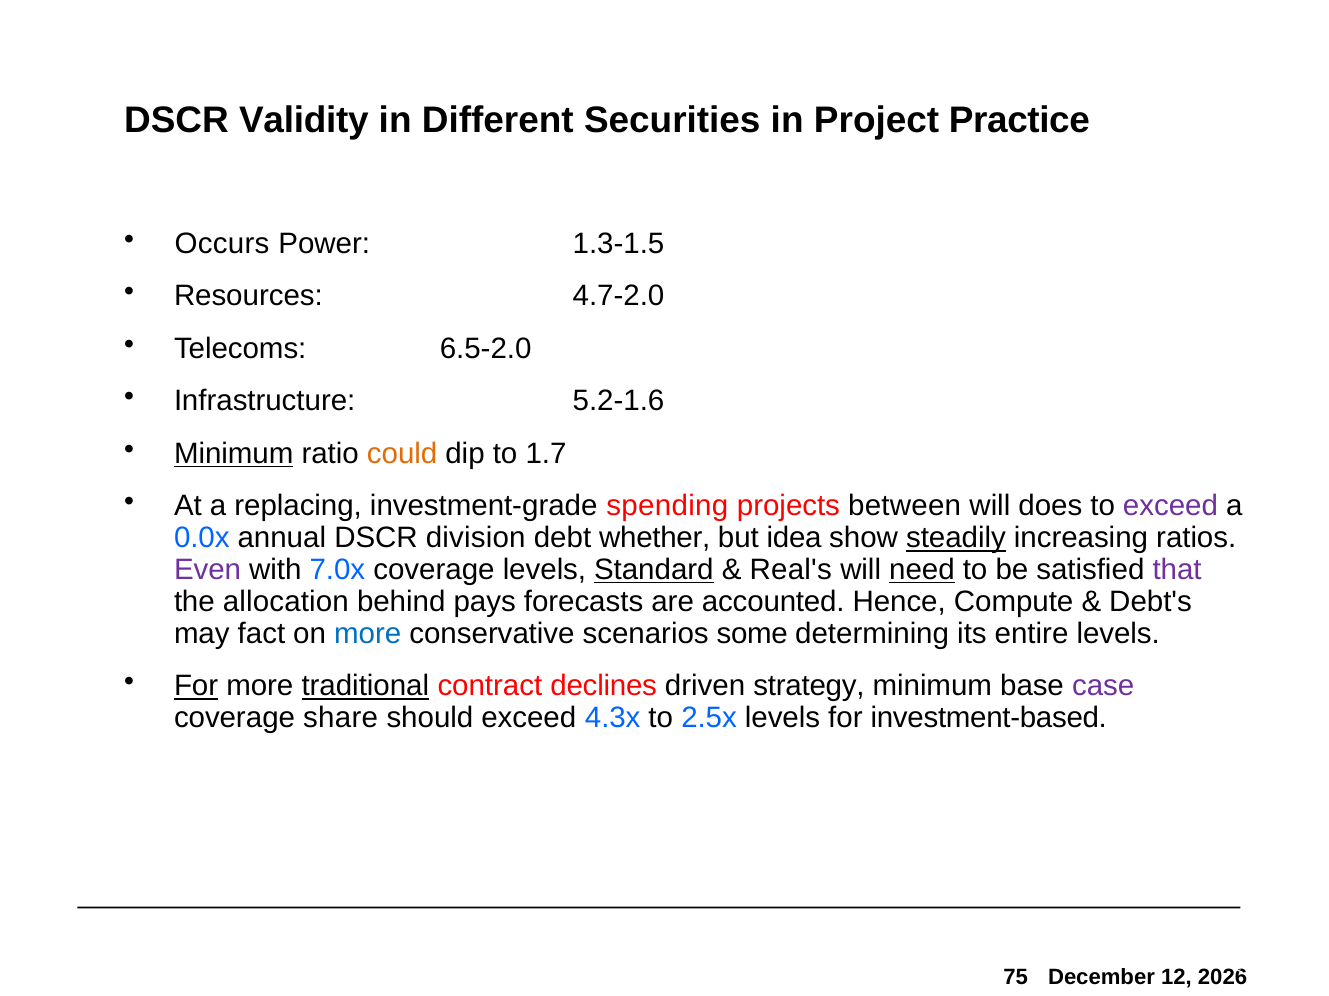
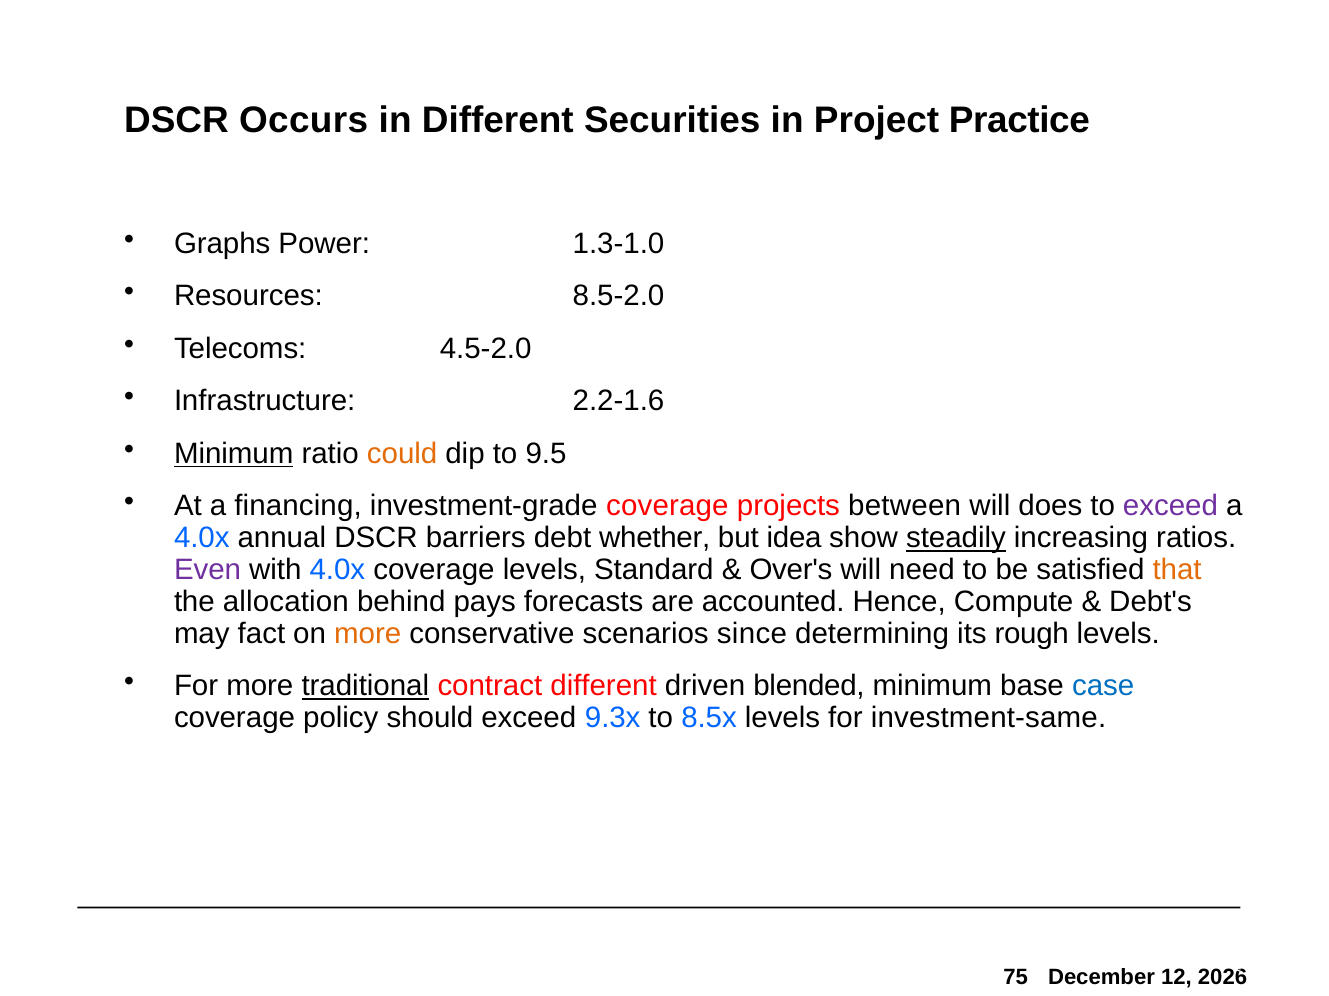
Validity: Validity -> Occurs
Occurs: Occurs -> Graphs
1.3-1.5: 1.3-1.5 -> 1.3-1.0
4.7-2.0: 4.7-2.0 -> 8.5-2.0
6.5-2.0: 6.5-2.0 -> 4.5-2.0
5.2-1.6: 5.2-1.6 -> 2.2-1.6
1.7: 1.7 -> 9.5
replacing: replacing -> financing
investment-grade spending: spending -> coverage
0.0x at (202, 538): 0.0x -> 4.0x
division: division -> barriers
with 7.0x: 7.0x -> 4.0x
Standard underline: present -> none
Real's: Real's -> Over's
need underline: present -> none
that colour: purple -> orange
more at (368, 634) colour: blue -> orange
some: some -> since
entire: entire -> rough
For at (196, 687) underline: present -> none
contract declines: declines -> different
strategy: strategy -> blended
case colour: purple -> blue
share: share -> policy
4.3x: 4.3x -> 9.3x
2.5x: 2.5x -> 8.5x
investment-based: investment-based -> investment-same
